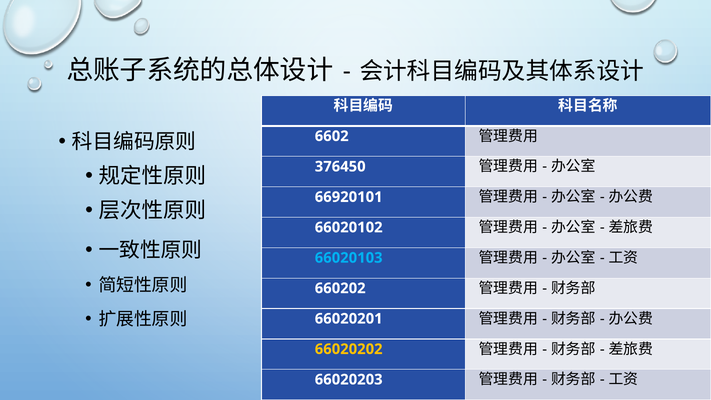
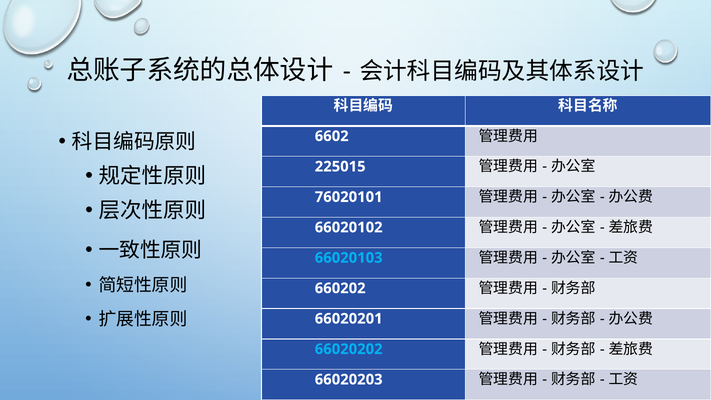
376450: 376450 -> 225015
66920101: 66920101 -> 76020101
66020202 colour: yellow -> light blue
